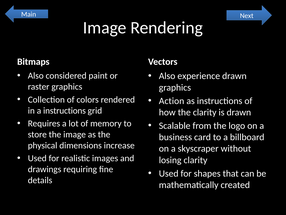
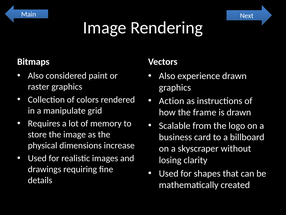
a instructions: instructions -> manipulate
the clarity: clarity -> frame
